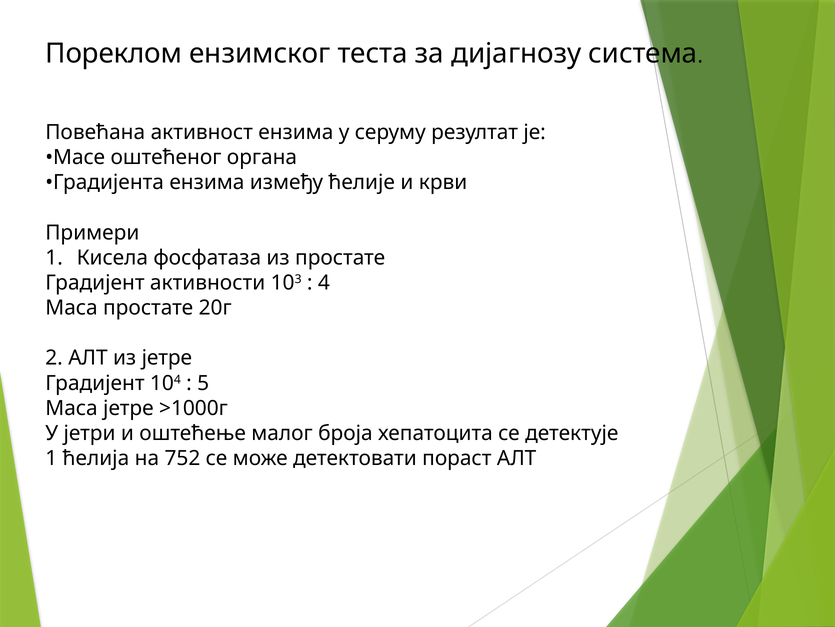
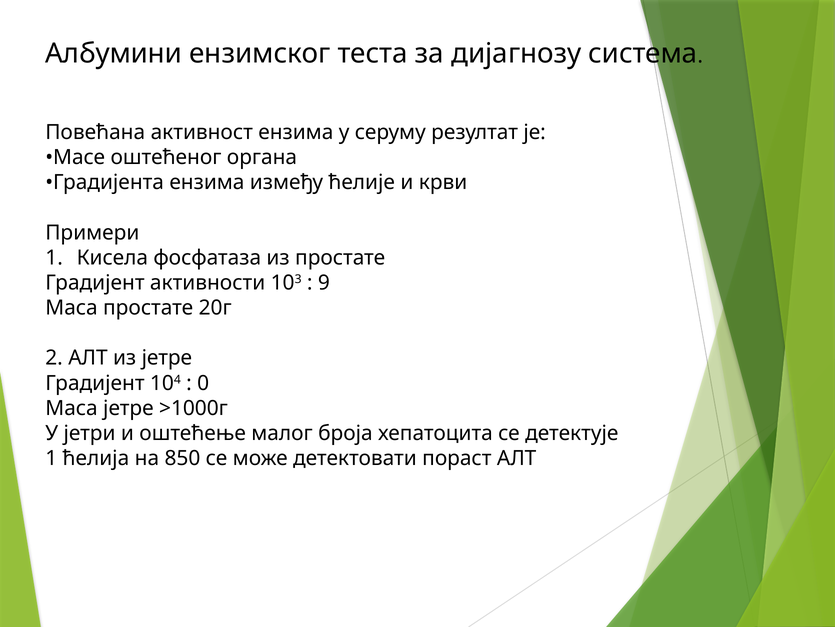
Пореклом: Пореклом -> Албумини
4: 4 -> 9
5: 5 -> 0
752: 752 -> 850
